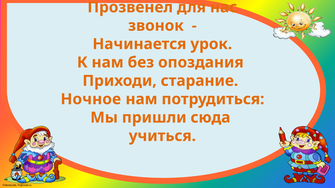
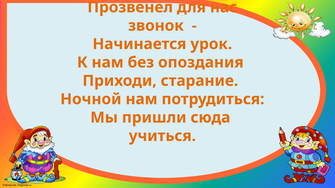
Ночное: Ночное -> Ночной
